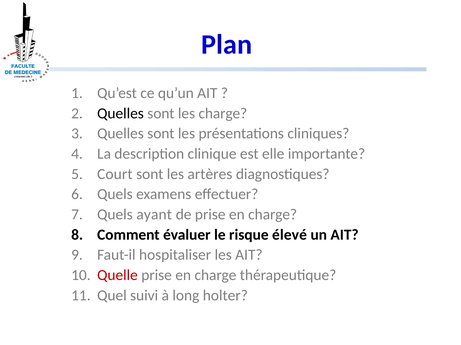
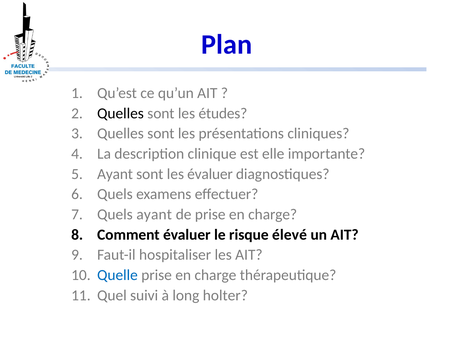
les charge: charge -> études
Court at (115, 174): Court -> Ayant
les artères: artères -> évaluer
Quelle colour: red -> blue
